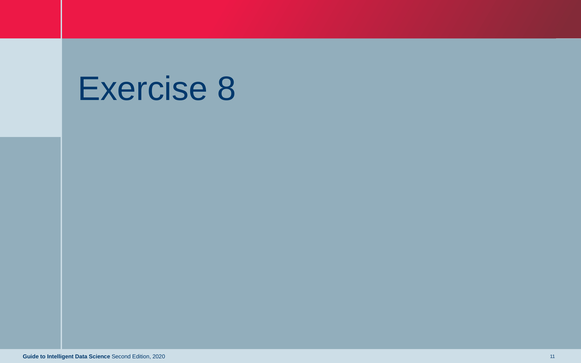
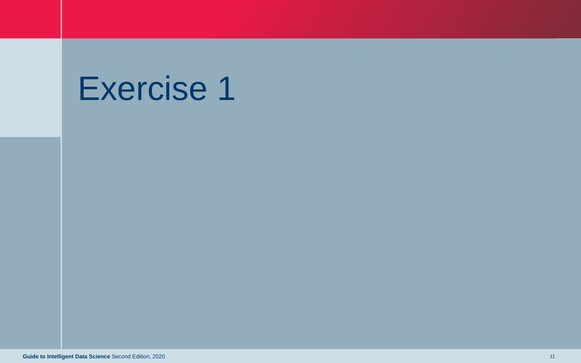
8: 8 -> 1
